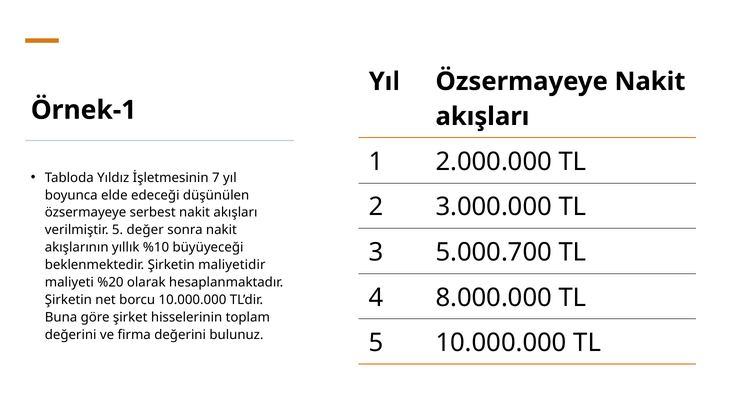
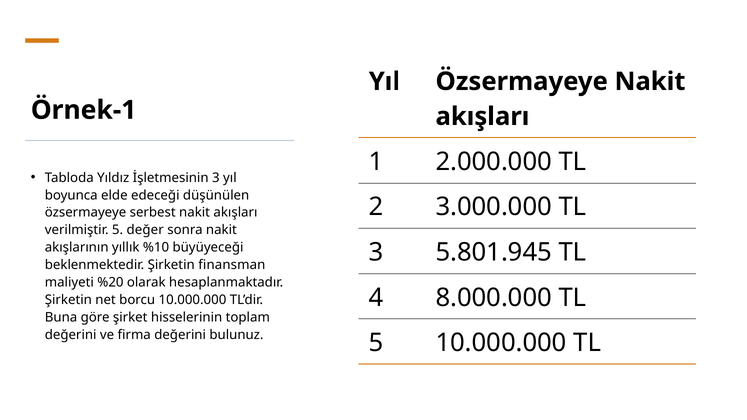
İşletmesinin 7: 7 -> 3
5.000.700: 5.000.700 -> 5.801.945
maliyetidir: maliyetidir -> finansman
